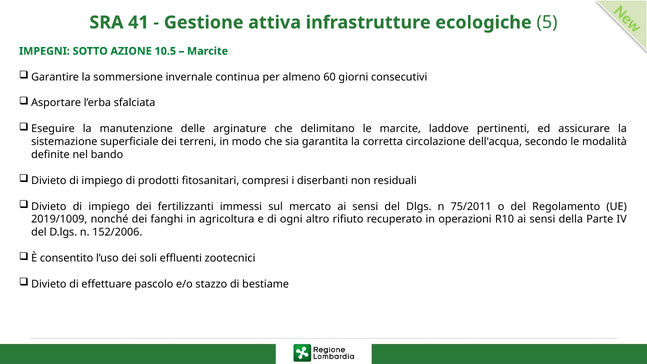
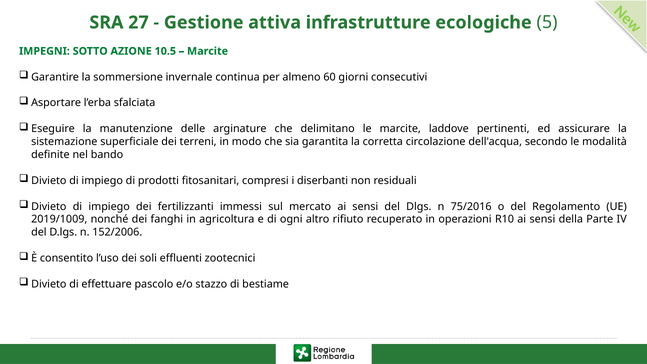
41: 41 -> 27
75/2011: 75/2011 -> 75/2016
